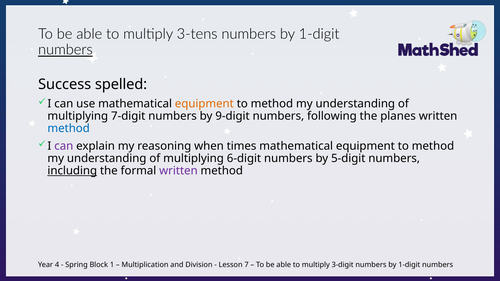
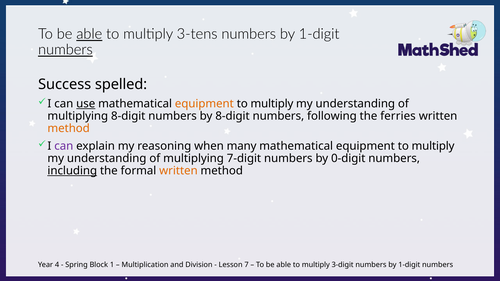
able at (89, 34) underline: none -> present
use underline: none -> present
method at (272, 104): method -> multiply
multiplying 7-digit: 7-digit -> 8-digit
by 9-digit: 9-digit -> 8-digit
planes: planes -> ferries
method at (69, 129) colour: blue -> orange
times: times -> many
method at (433, 146): method -> multiply
6-digit: 6-digit -> 7-digit
5-digit: 5-digit -> 0-digit
written at (178, 171) colour: purple -> orange
